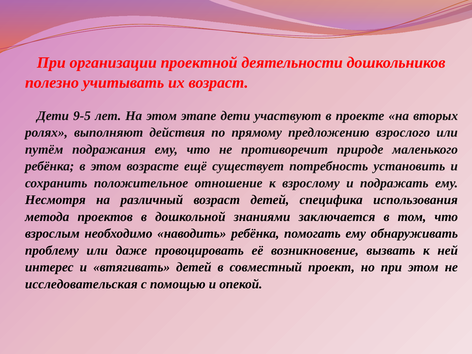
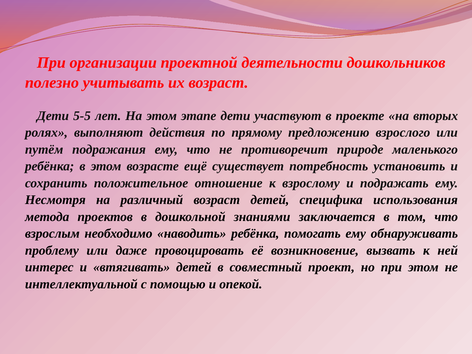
9-5: 9-5 -> 5-5
исследовательская: исследовательская -> интеллектуальной
